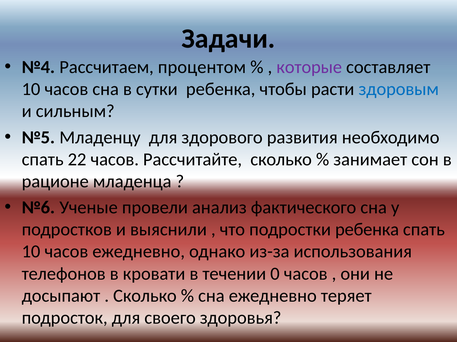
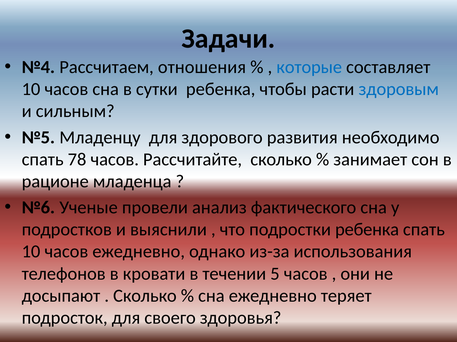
процентом: процентом -> отношения
которые colour: purple -> blue
22: 22 -> 78
0: 0 -> 5
